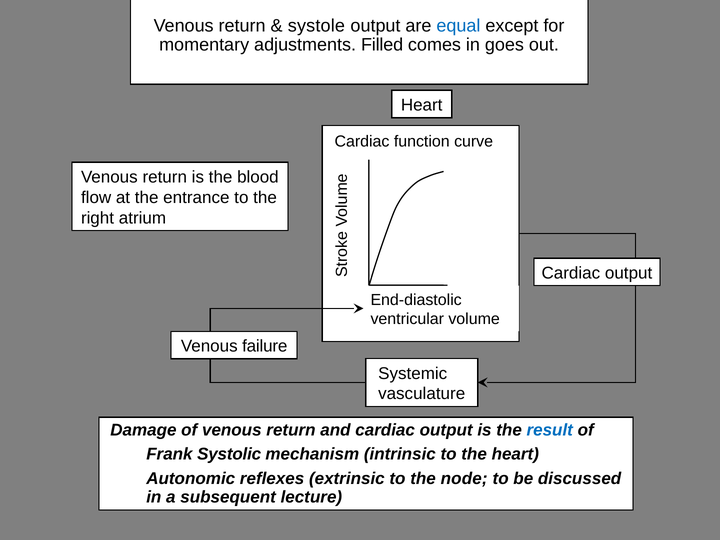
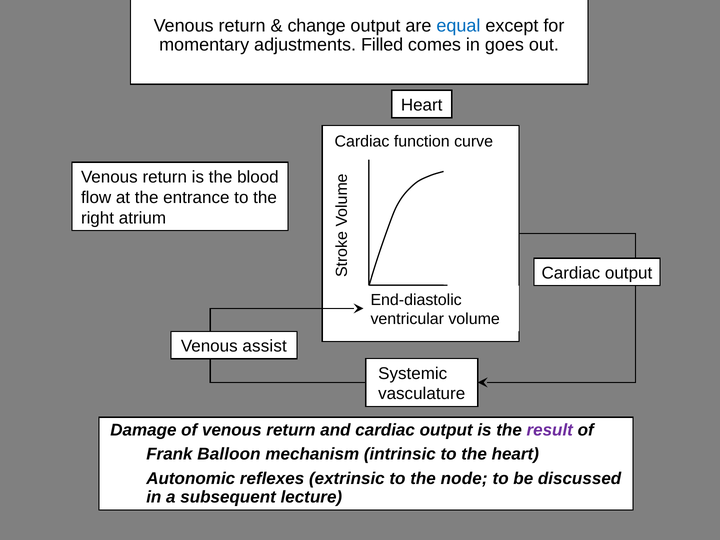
systole: systole -> change
failure: failure -> assist
result colour: blue -> purple
Systolic: Systolic -> Balloon
